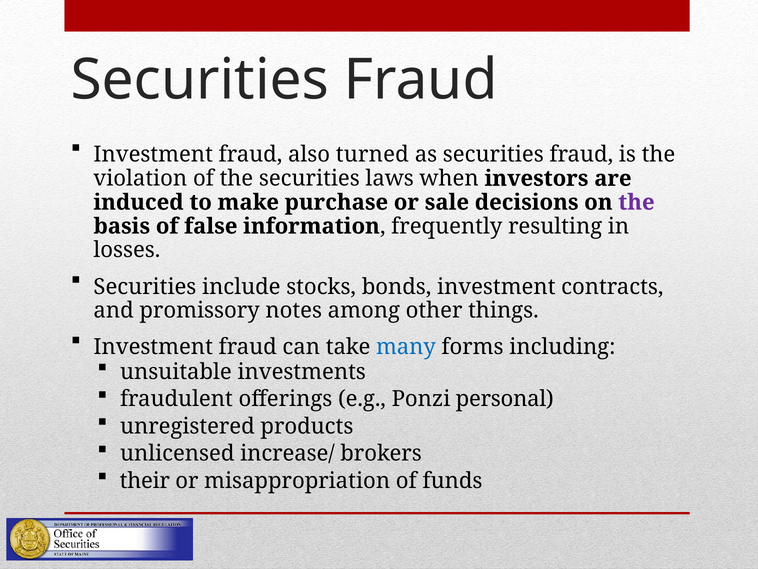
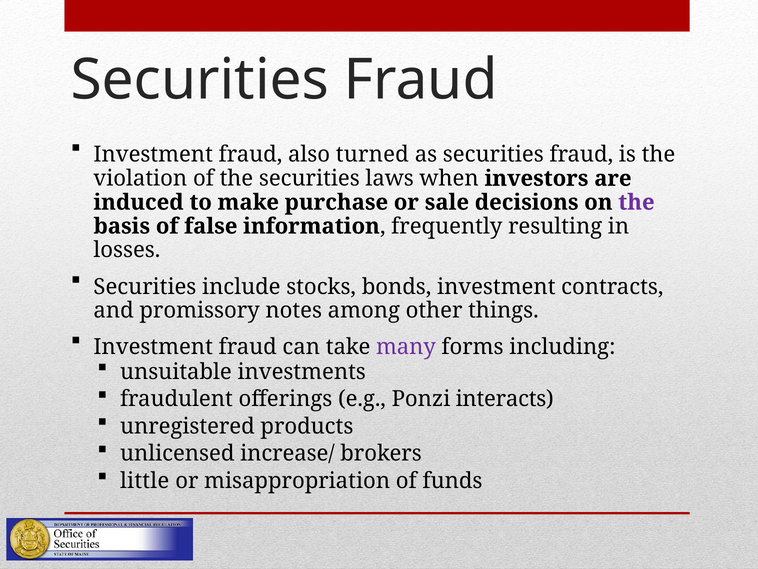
many colour: blue -> purple
personal: personal -> interacts
their: their -> little
